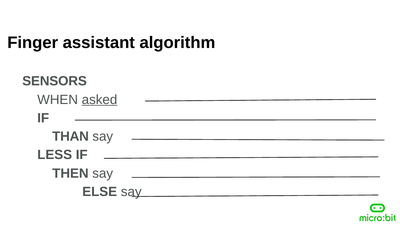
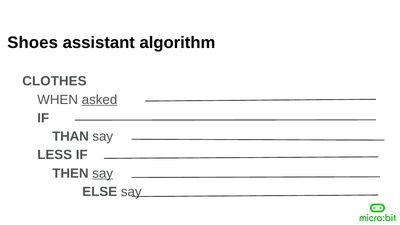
Finger: Finger -> Shoes
SENSORS: SENSORS -> CLOTHES
say at (103, 173) underline: none -> present
